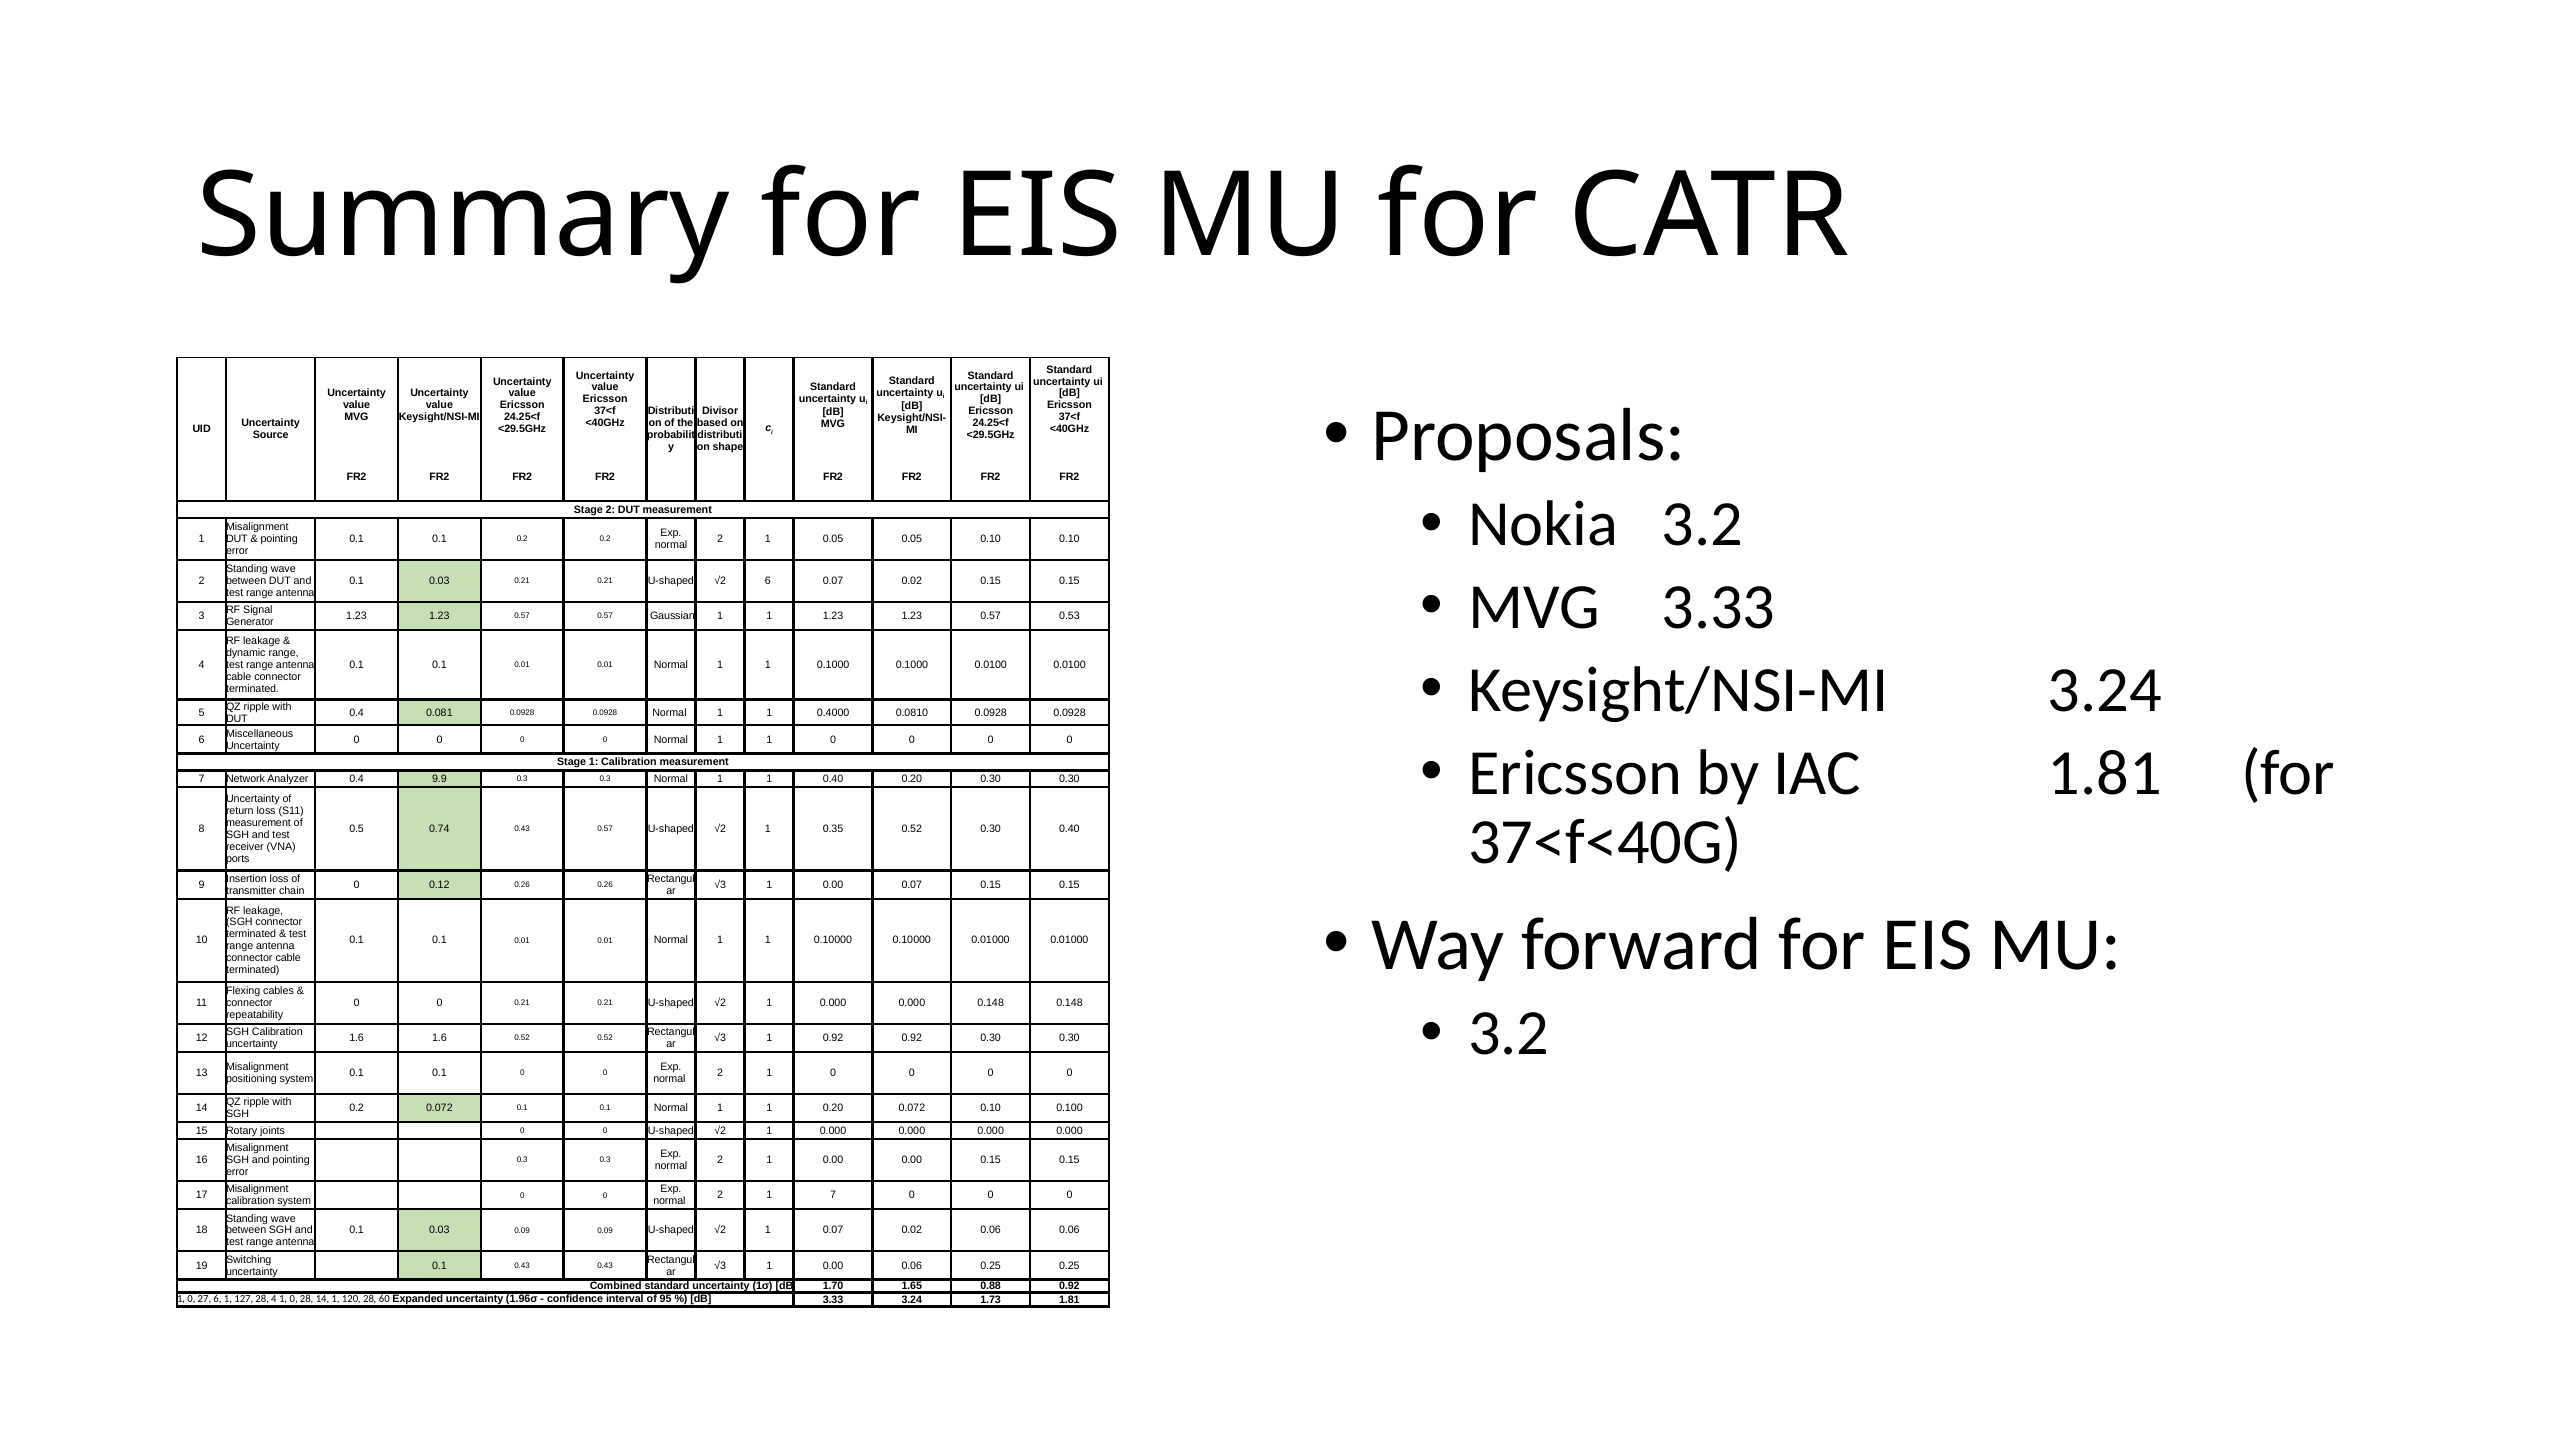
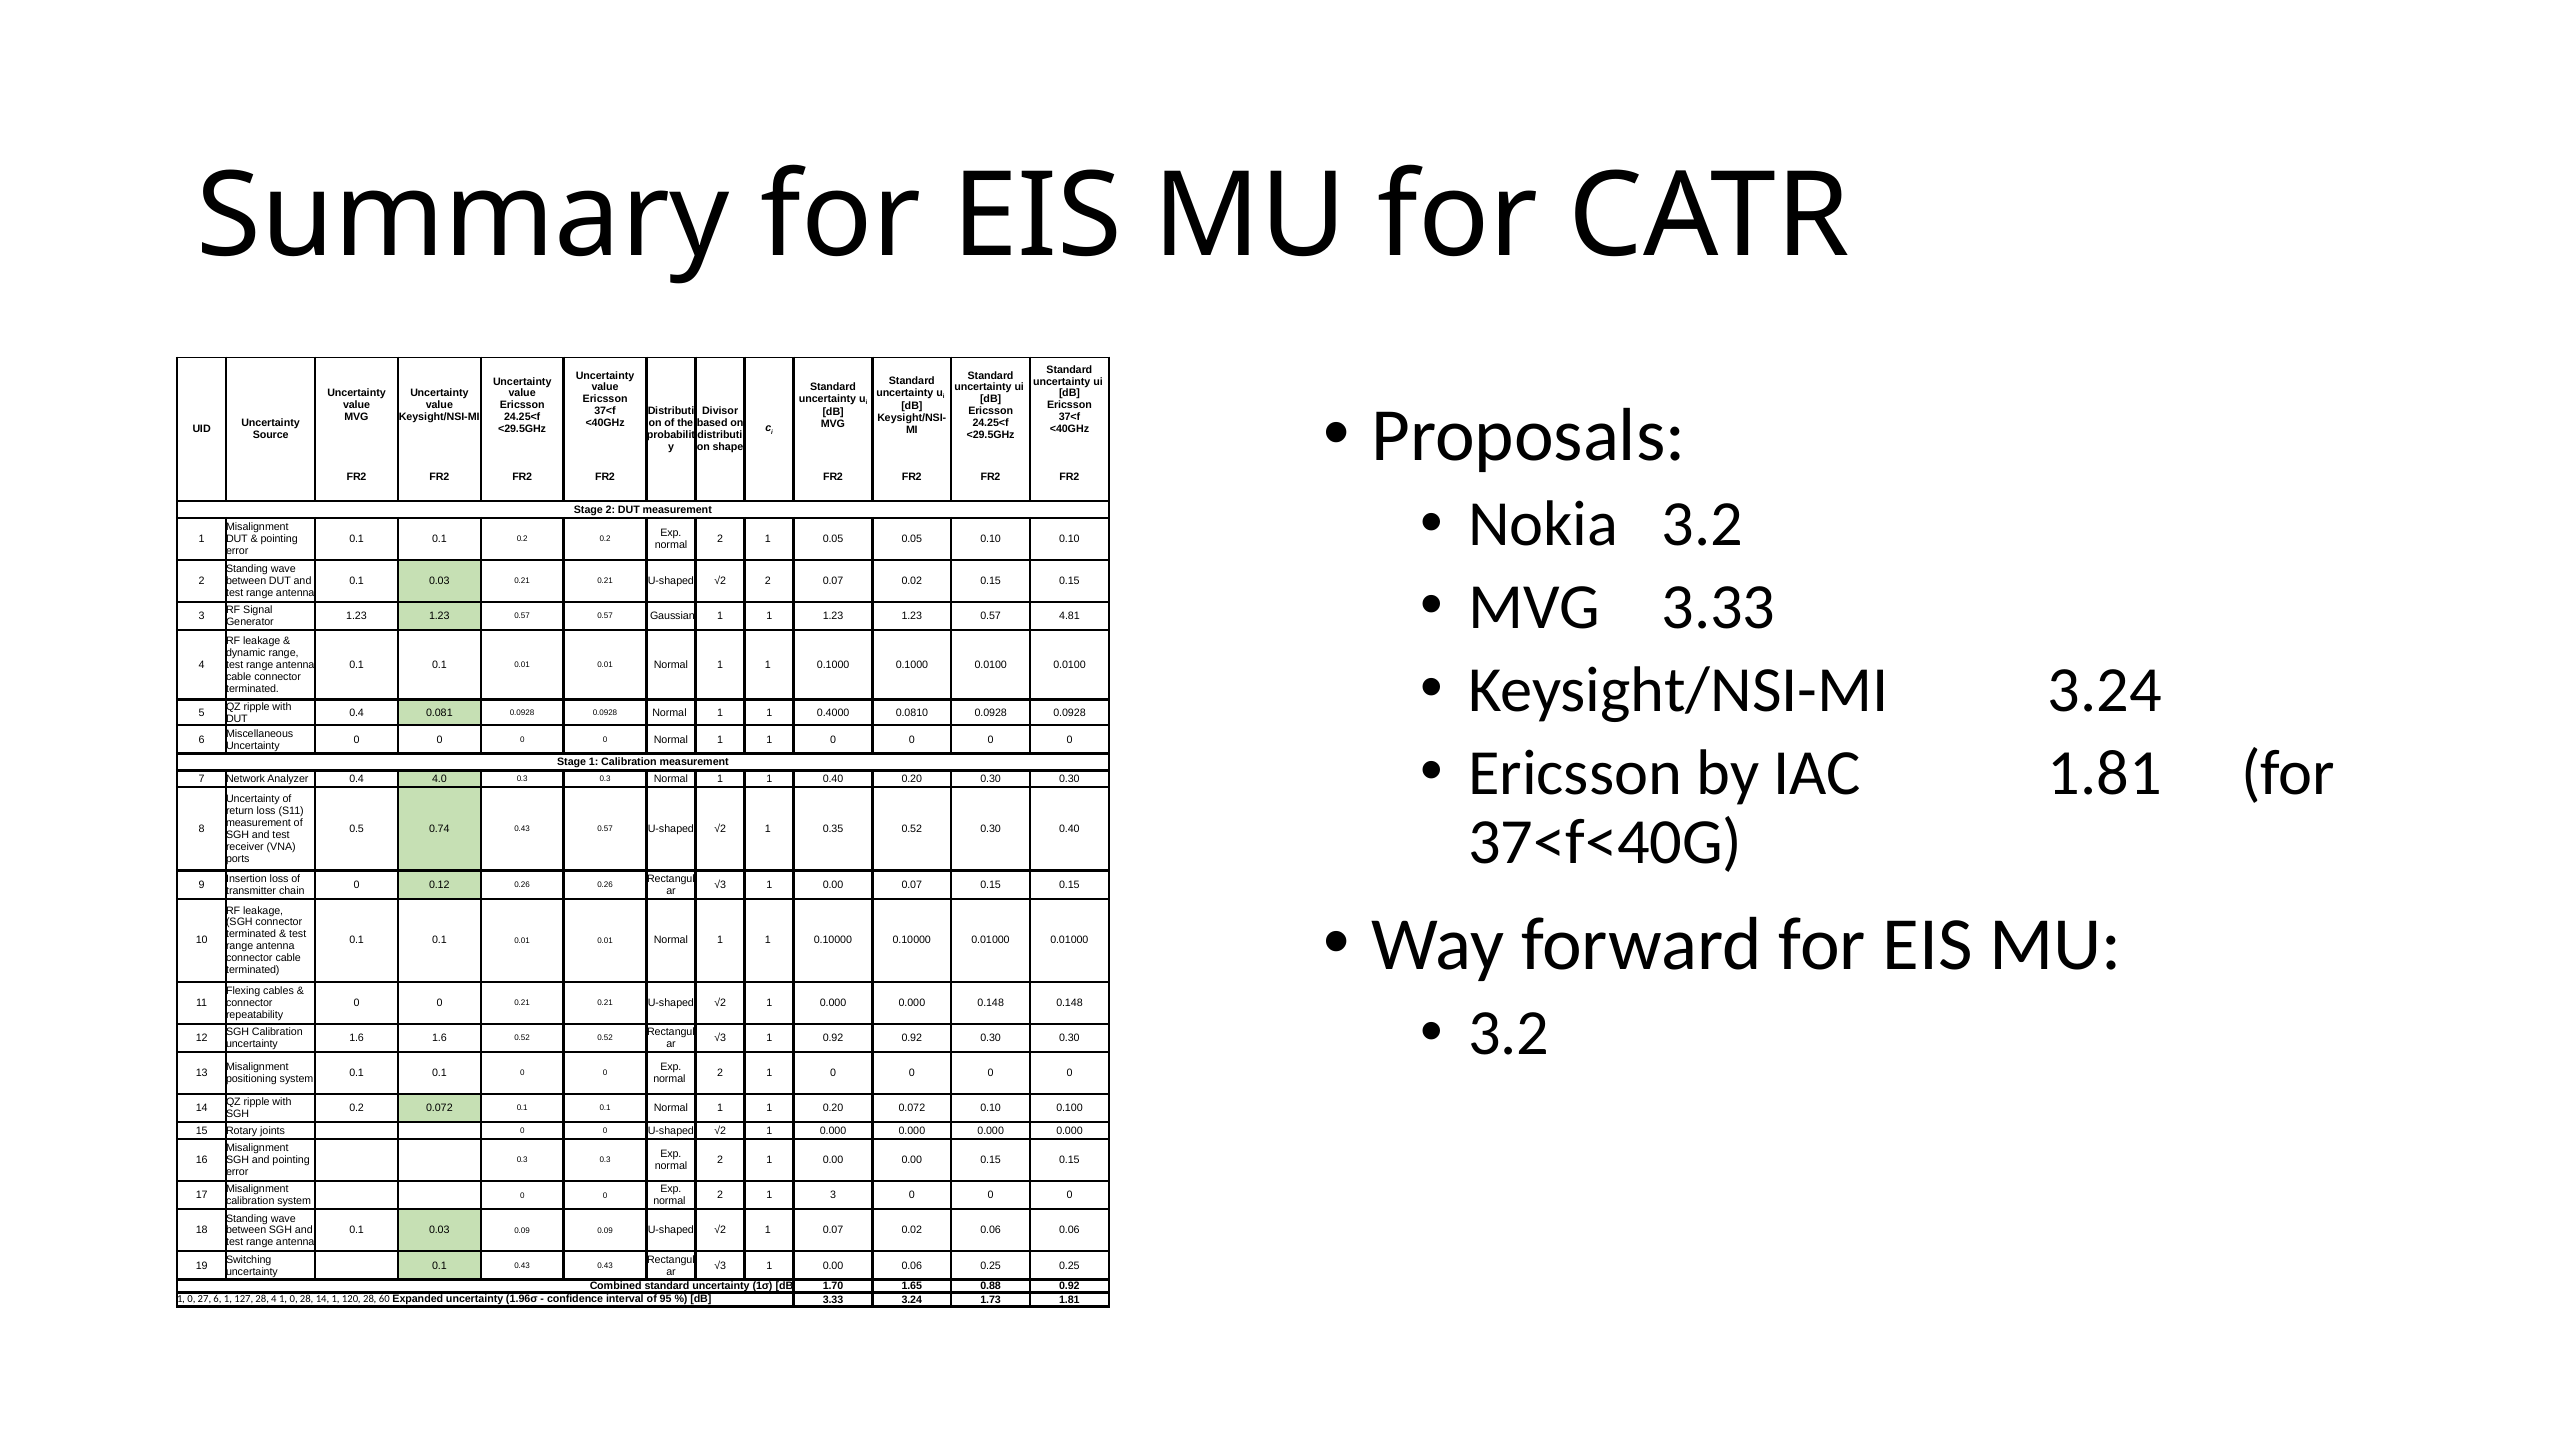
√2 6: 6 -> 2
0.53: 0.53 -> 4.81
9.9: 9.9 -> 4.0
1 7: 7 -> 3
